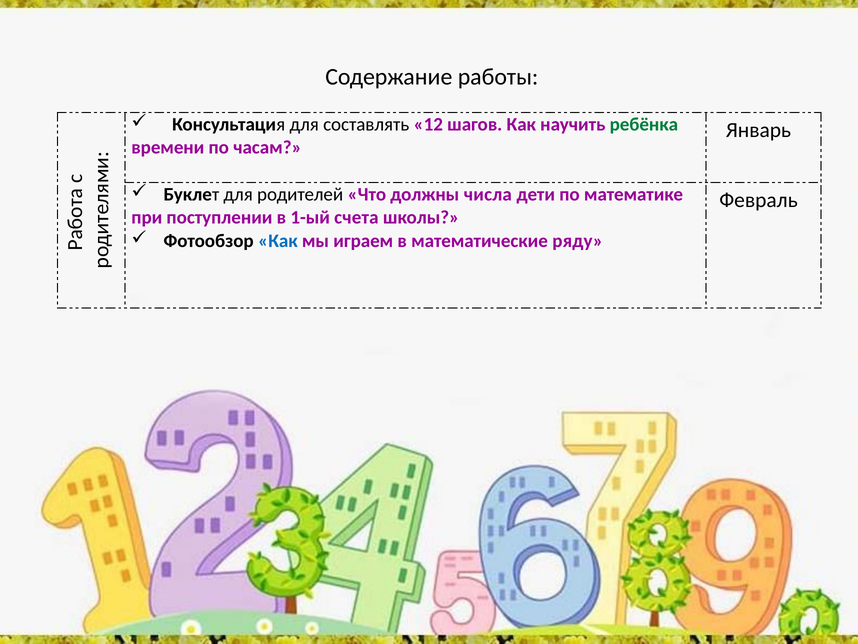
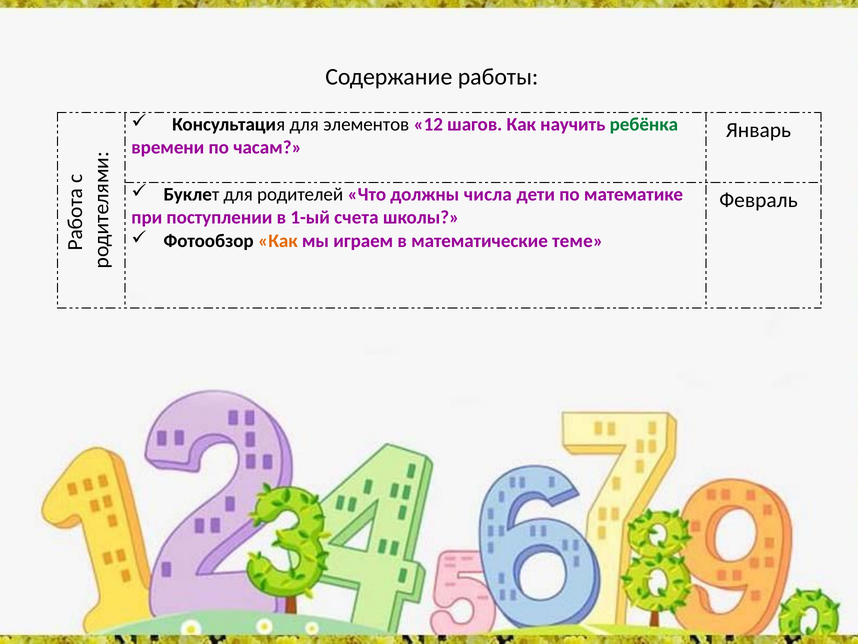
составлять: составлять -> элементов
Как at (278, 241) colour: blue -> orange
ряду: ряду -> теме
